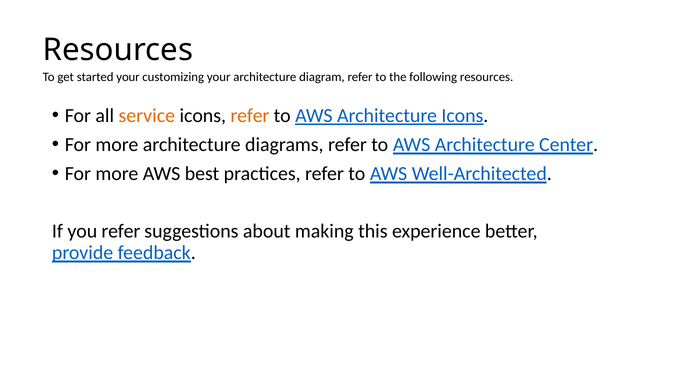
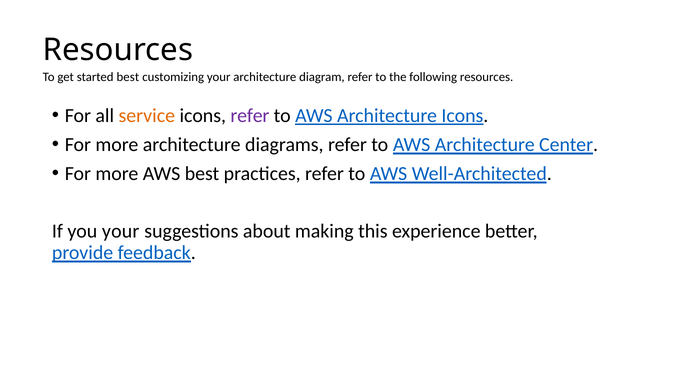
started your: your -> best
refer at (250, 116) colour: orange -> purple
you refer: refer -> your
